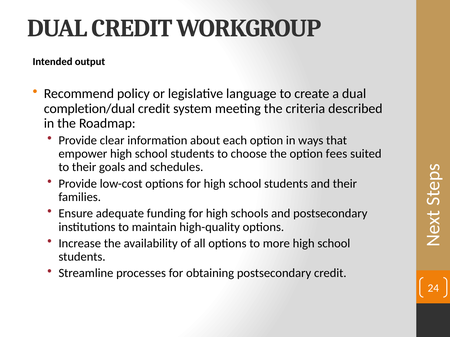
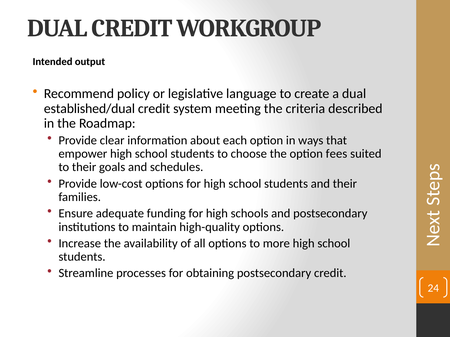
completion/dual: completion/dual -> established/dual
